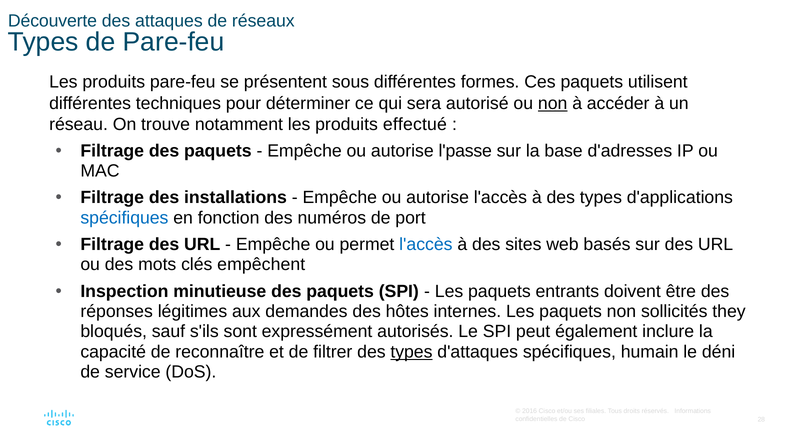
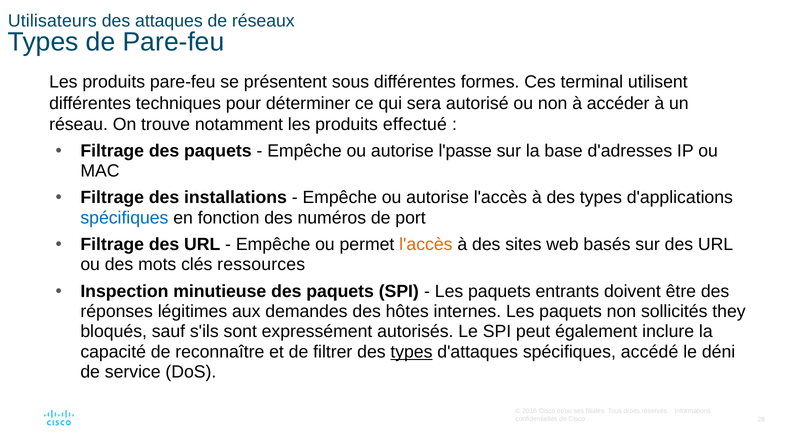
Découverte: Découverte -> Utilisateurs
Ces paquets: paquets -> terminal
non at (553, 103) underline: present -> none
l'accès at (426, 245) colour: blue -> orange
empêchent: empêchent -> ressources
humain: humain -> accédé
